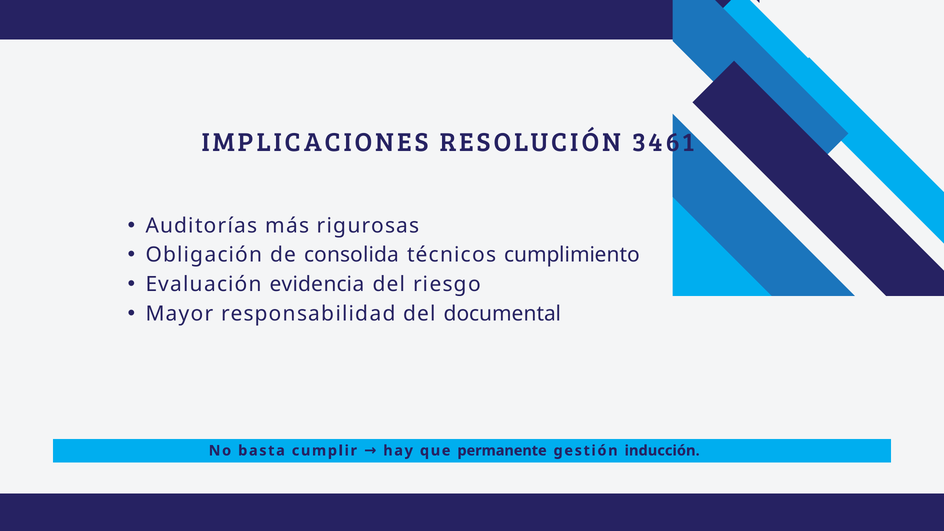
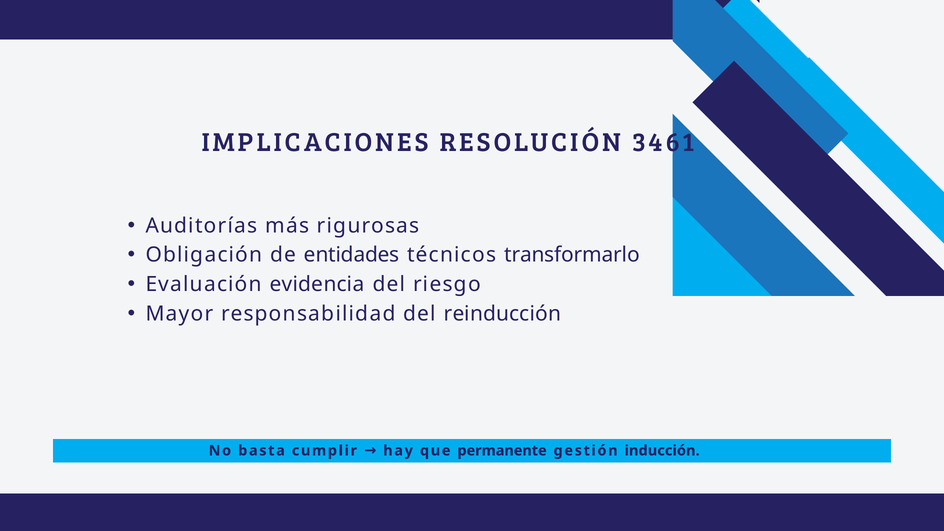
consolida: consolida -> entidades
cumplimiento: cumplimiento -> transformarlo
documental: documental -> reinducción
